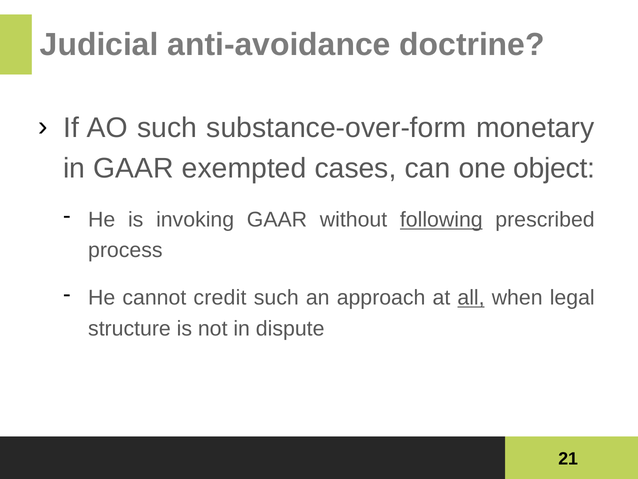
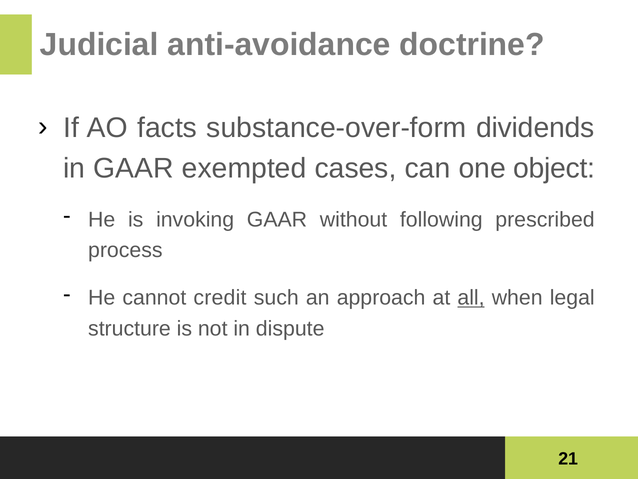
AO such: such -> facts
monetary: monetary -> dividends
following underline: present -> none
